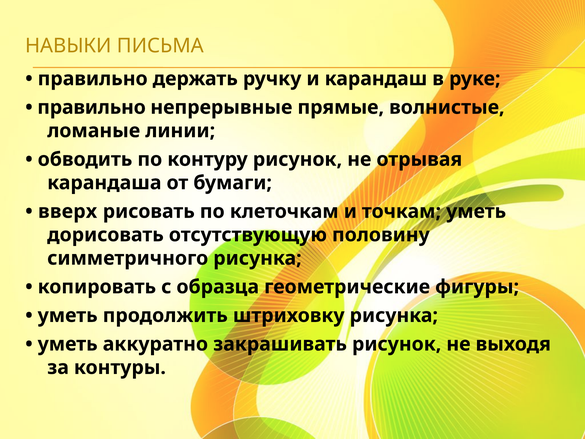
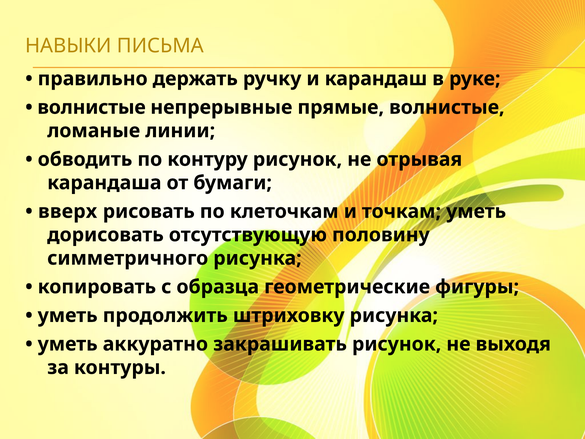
правильно at (92, 107): правильно -> волнистые
